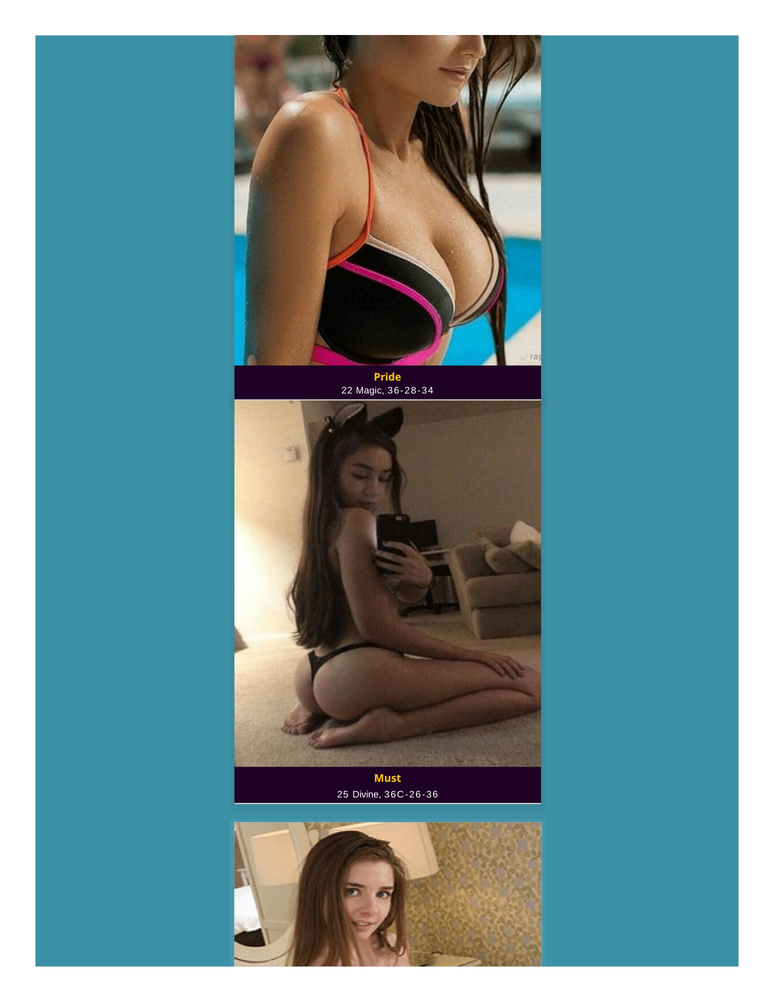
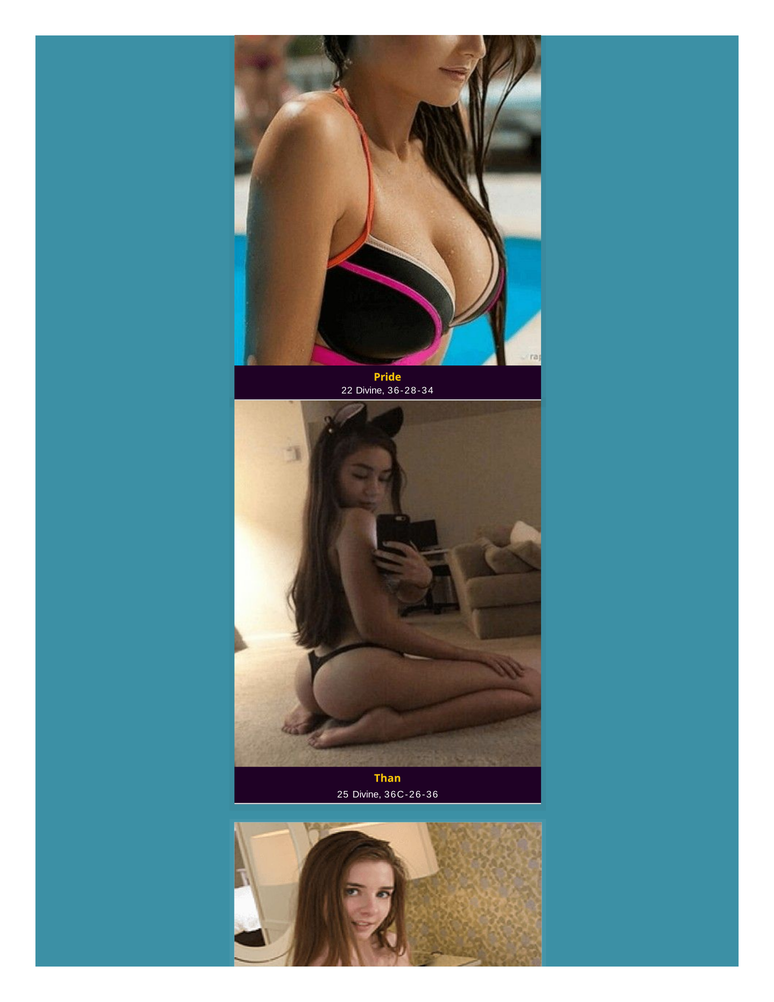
22 Magic: Magic -> Divine
Must: Must -> Than
